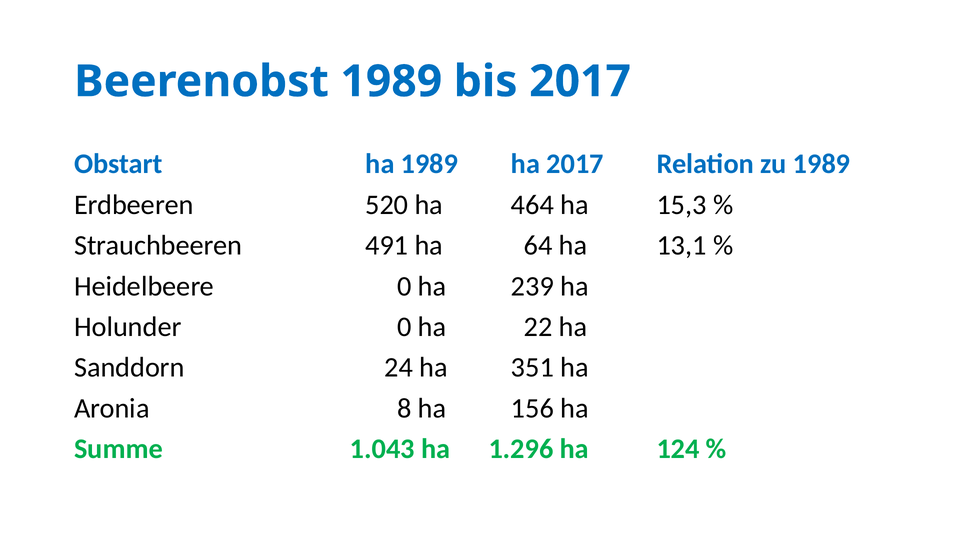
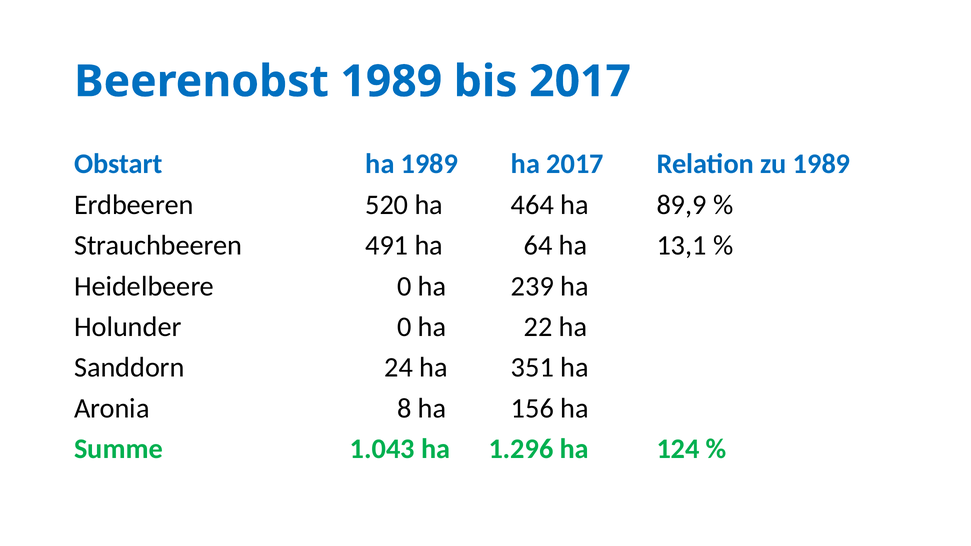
15,3: 15,3 -> 89,9
